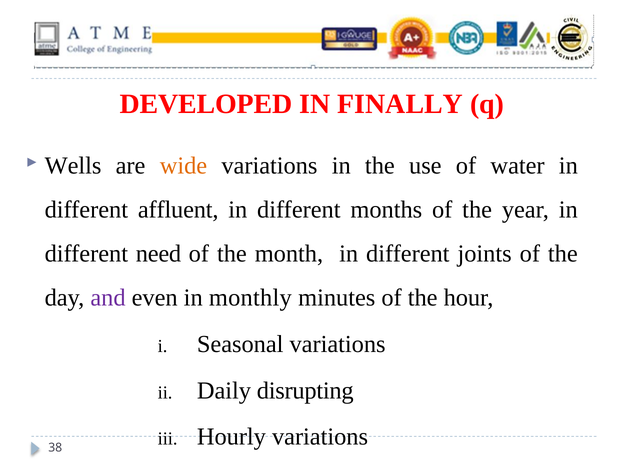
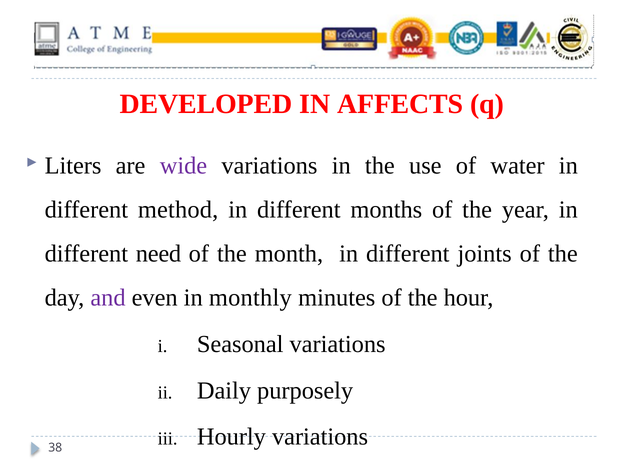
FINALLY: FINALLY -> AFFECTS
Wells: Wells -> Liters
wide colour: orange -> purple
affluent: affluent -> method
disrupting: disrupting -> purposely
